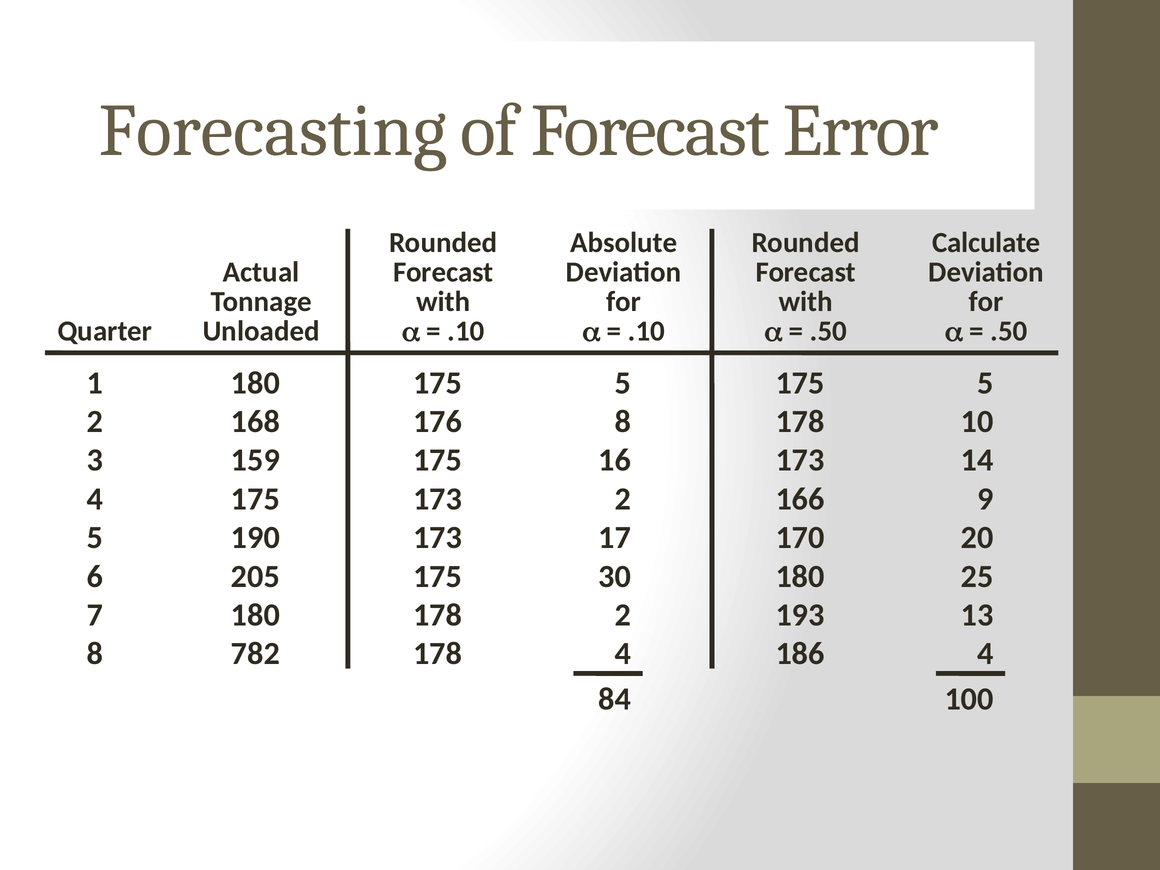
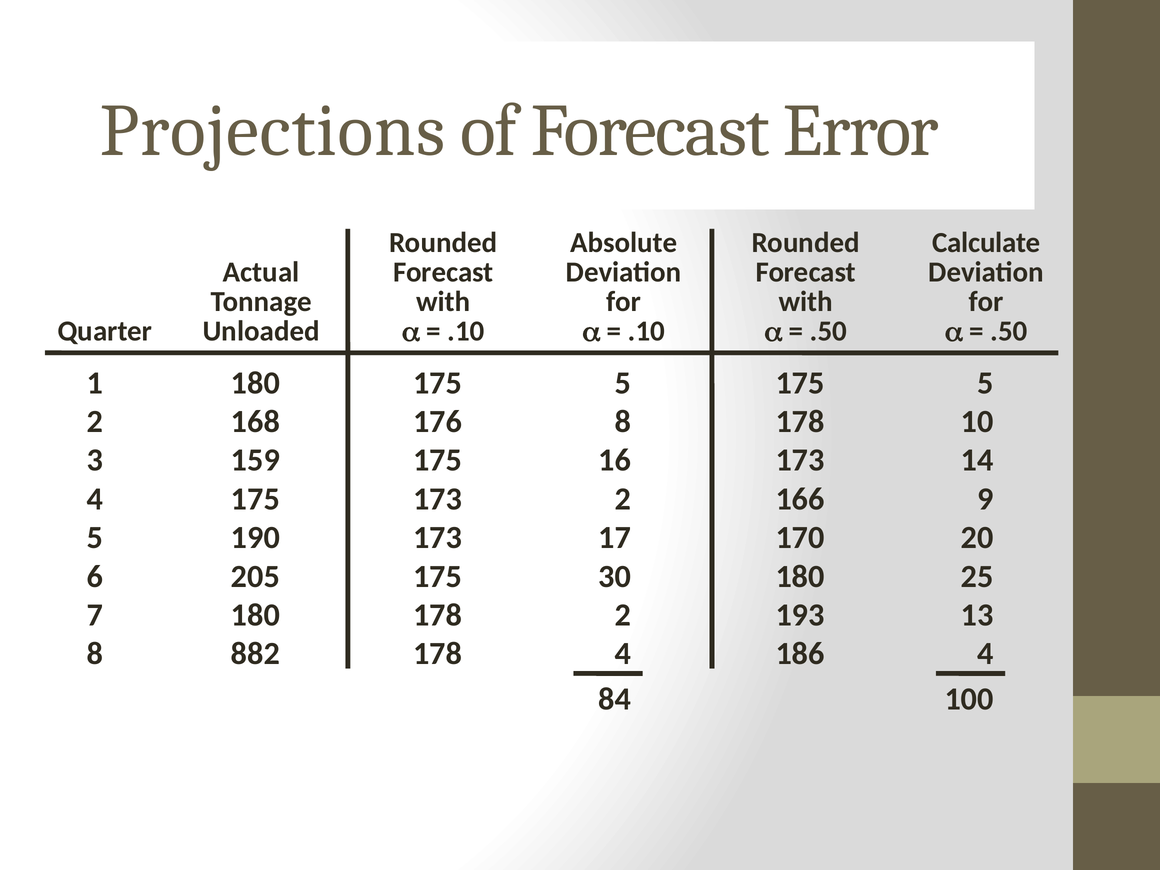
Forecasting: Forecasting -> Projections
782: 782 -> 882
